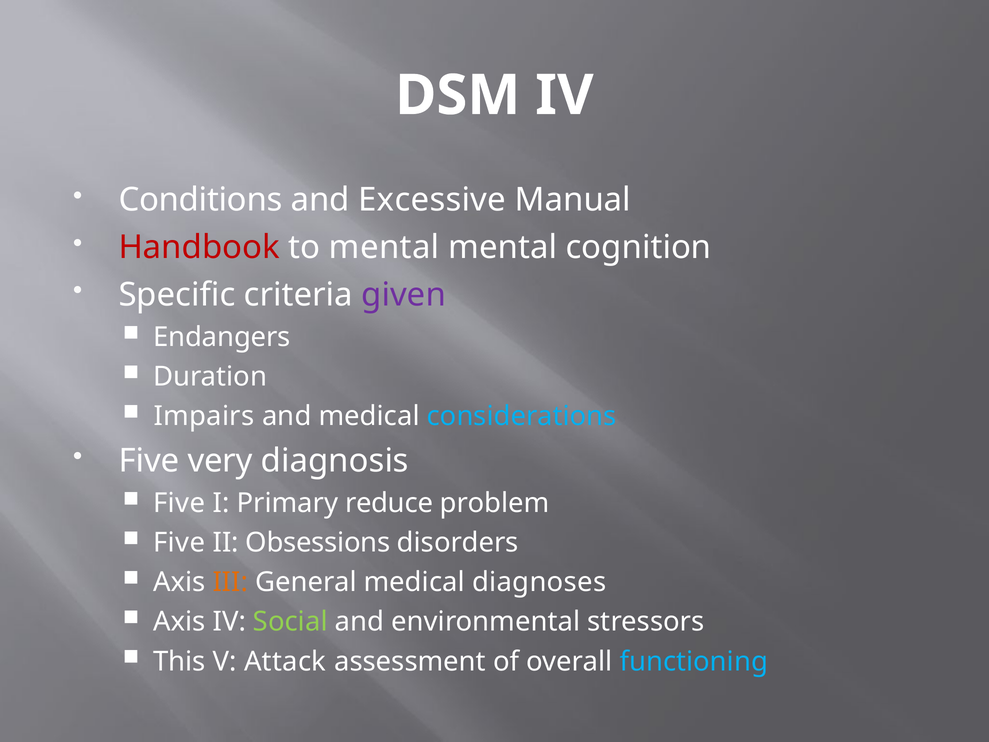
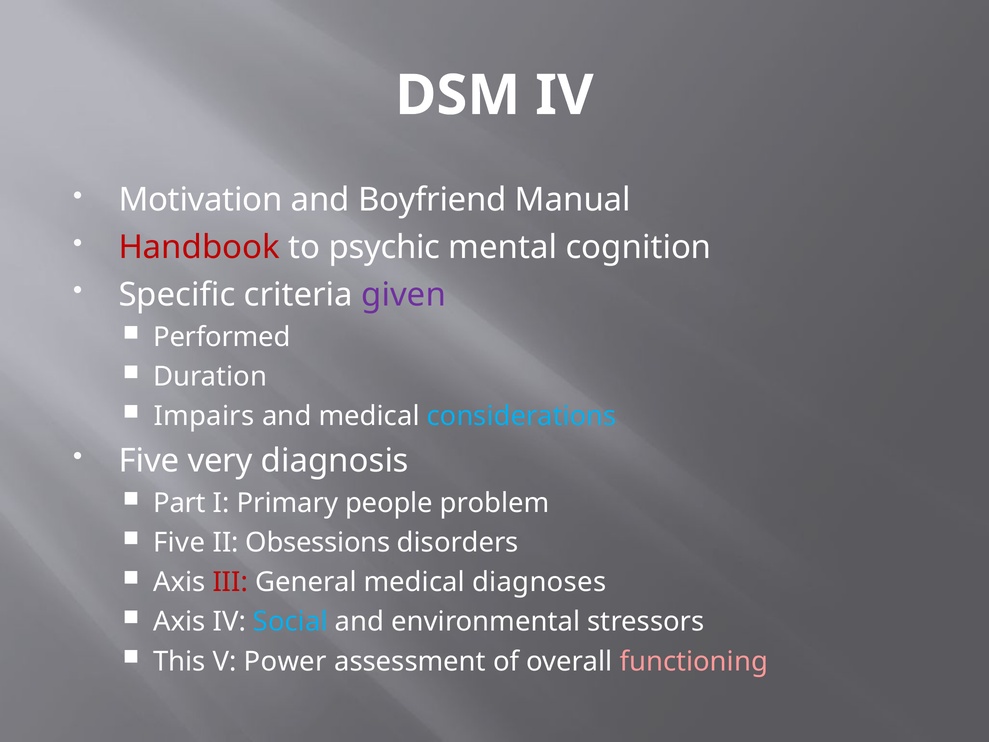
Conditions: Conditions -> Motivation
Excessive: Excessive -> Boyfriend
to mental: mental -> psychic
Endangers: Endangers -> Performed
Five at (179, 503): Five -> Part
reduce: reduce -> people
III colour: orange -> red
Social colour: light green -> light blue
Attack: Attack -> Power
functioning colour: light blue -> pink
